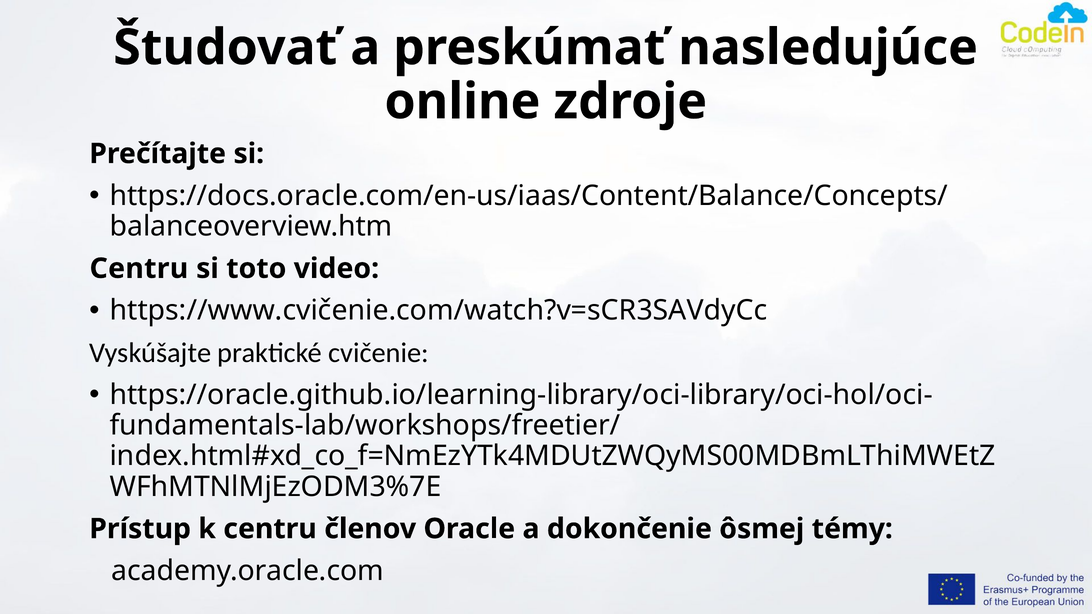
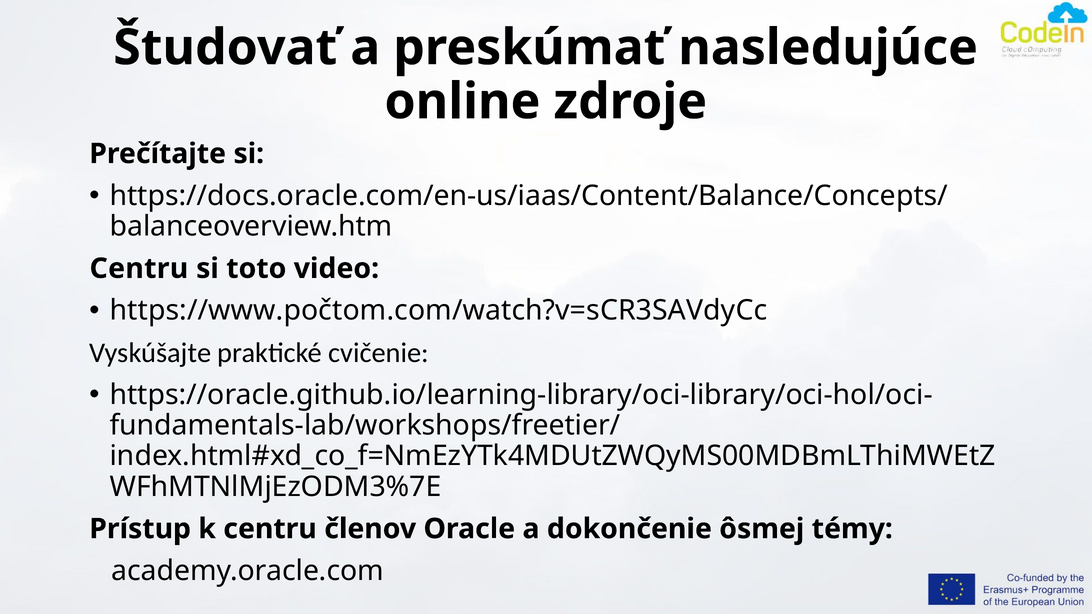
https://www.cvičenie.com/watch?v=sCR3SAVdyCc: https://www.cvičenie.com/watch?v=sCR3SAVdyCc -> https://www.počtom.com/watch?v=sCR3SAVdyCc
